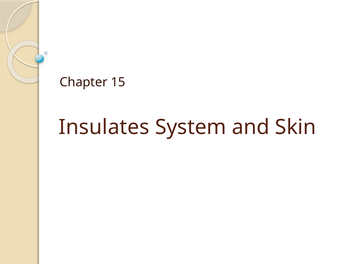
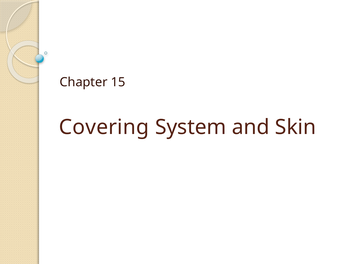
Insulates: Insulates -> Covering
